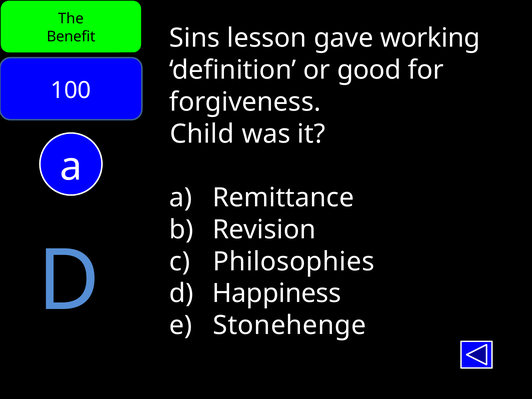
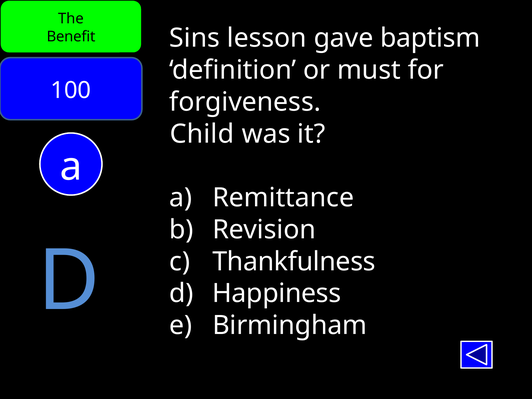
working: working -> baptism
good: good -> must
Philosophies: Philosophies -> Thankfulness
Stonehenge: Stonehenge -> Birmingham
